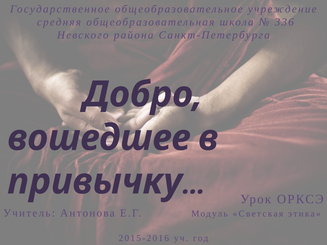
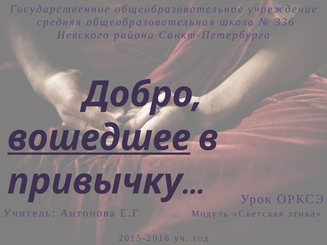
вошедшее underline: none -> present
